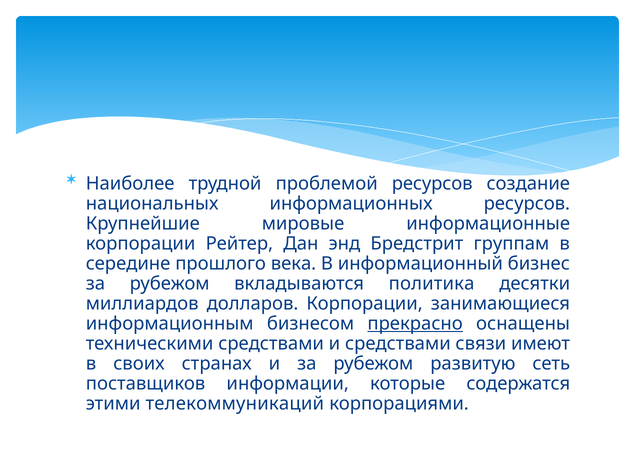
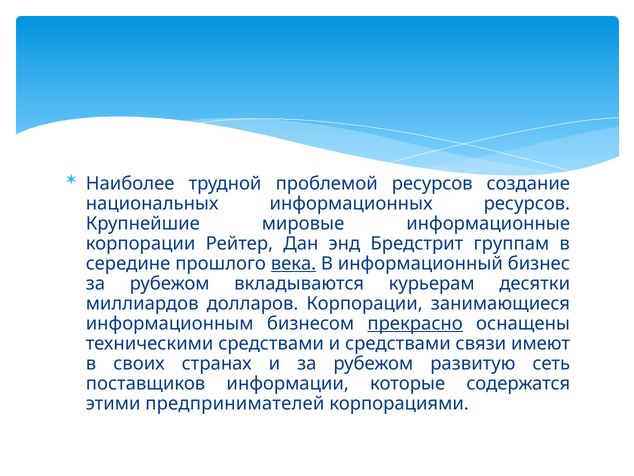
века underline: none -> present
политика: политика -> курьерам
телекоммуникаций: телекоммуникаций -> предпринимателей
